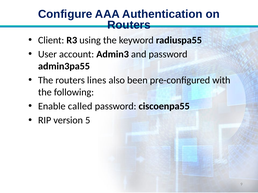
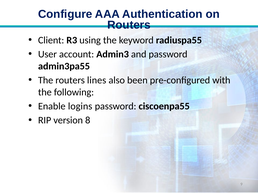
called: called -> logins
5: 5 -> 8
